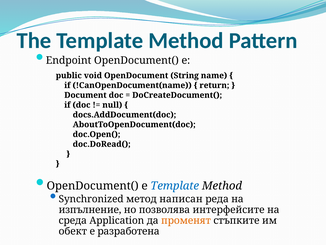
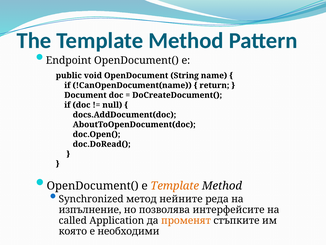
Template at (175, 185) colour: blue -> orange
написан: написан -> нейните
среда: среда -> called
обект: обект -> която
разработена: разработена -> необходими
